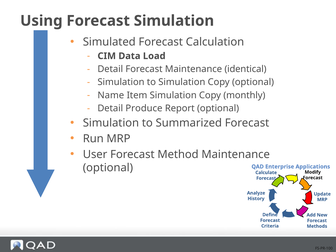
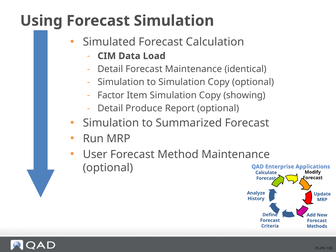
Name: Name -> Factor
monthly: monthly -> showing
